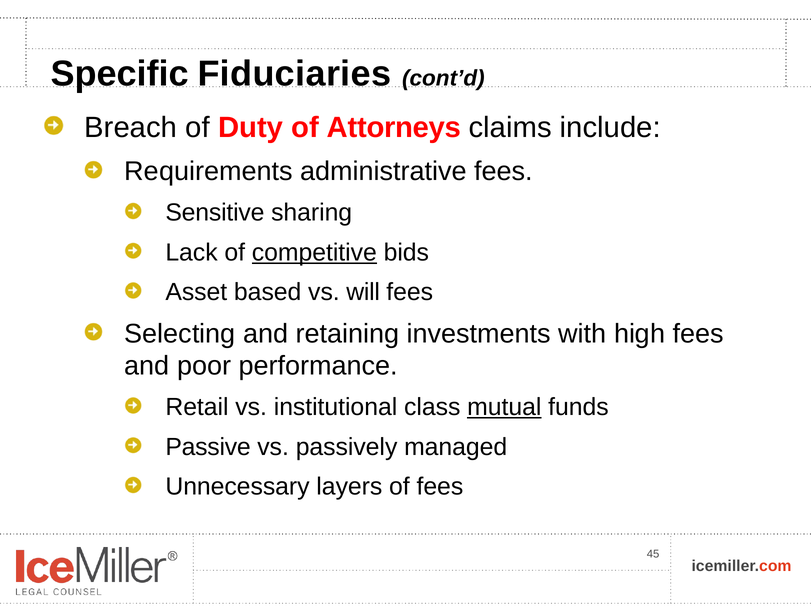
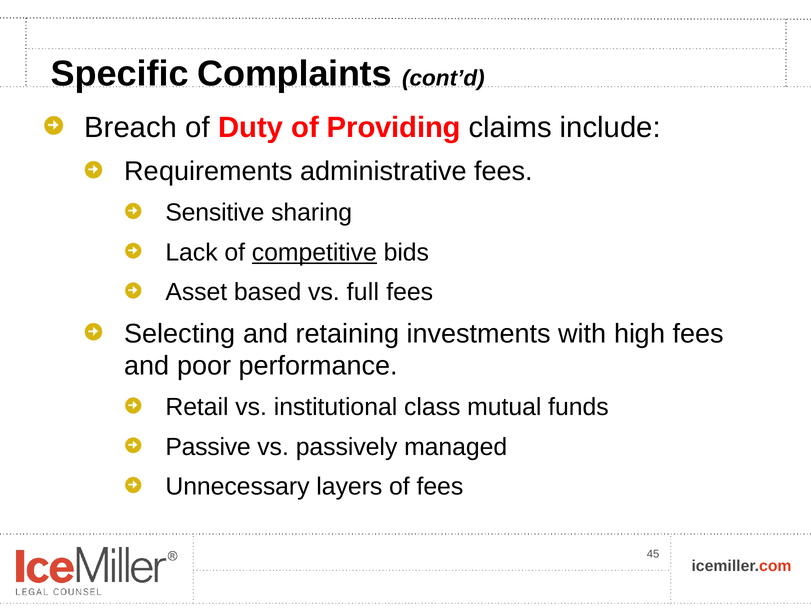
Fiduciaries: Fiduciaries -> Complaints
Attorneys: Attorneys -> Providing
will: will -> full
mutual underline: present -> none
